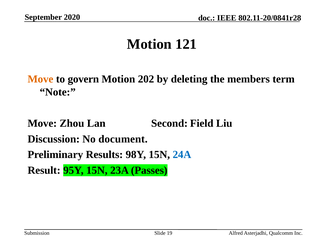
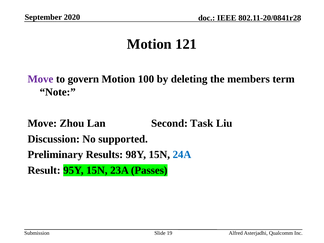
Move at (40, 79) colour: orange -> purple
202: 202 -> 100
Field: Field -> Task
document: document -> supported
